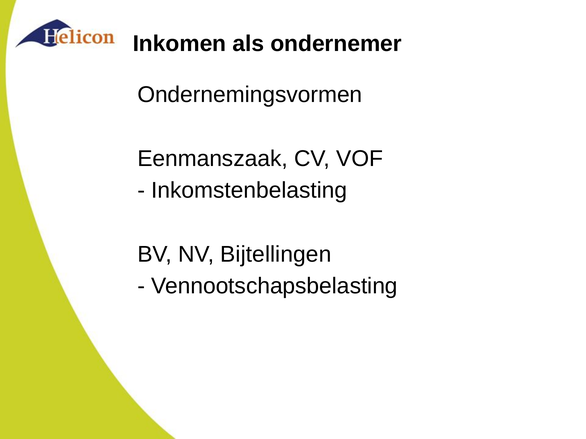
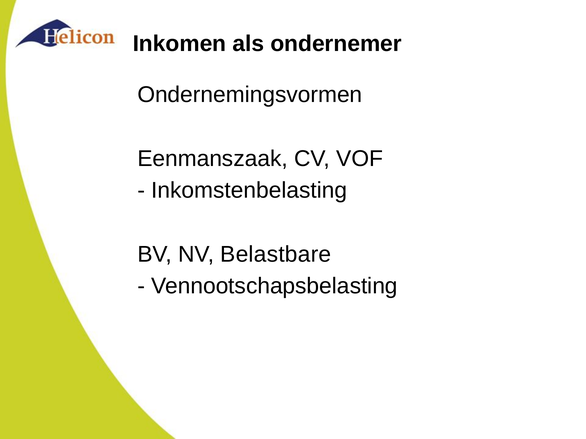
Bijtellingen: Bijtellingen -> Belastbare
